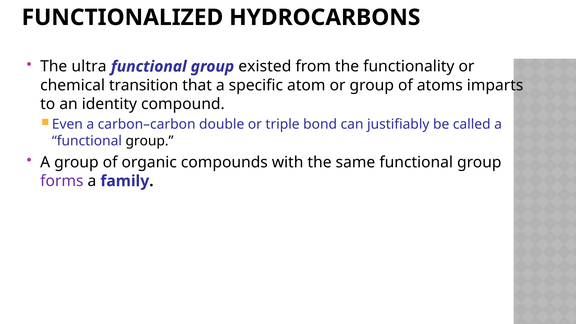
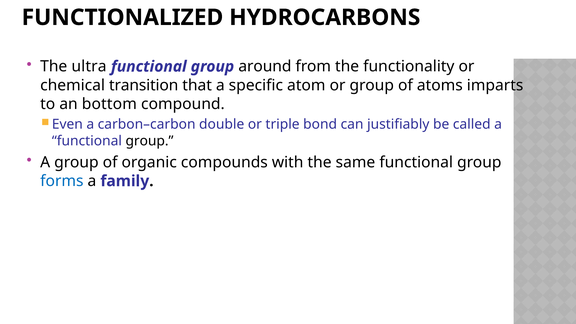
existed: existed -> around
identity: identity -> bottom
forms colour: purple -> blue
